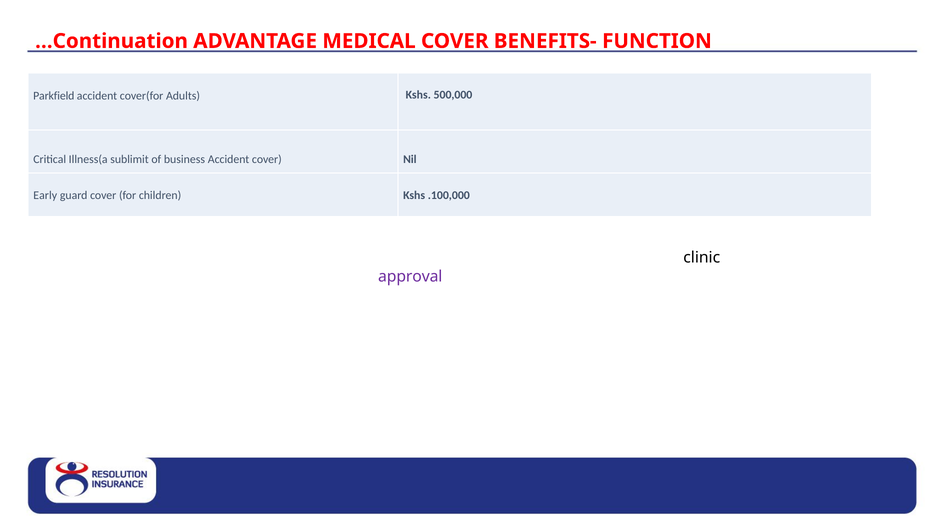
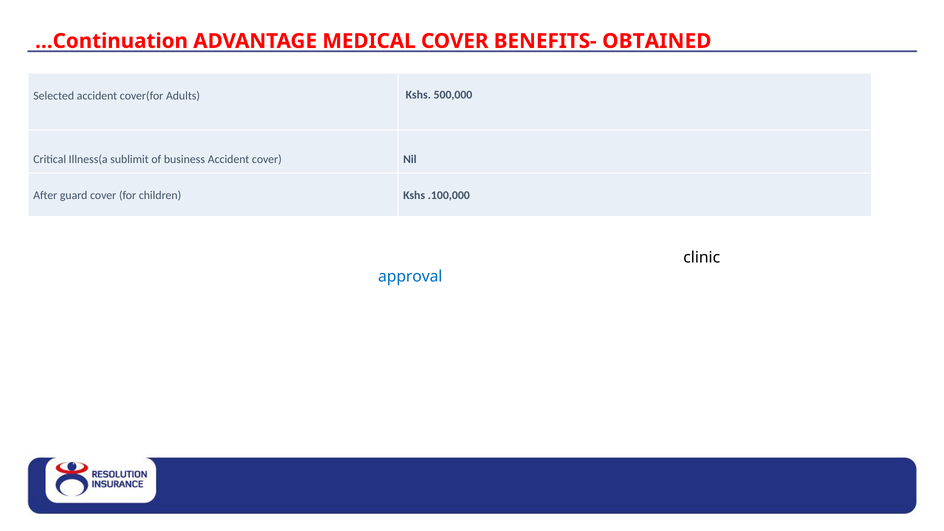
BENEFITS- FUNCTION: FUNCTION -> OBTAINED
Parkfield: Parkfield -> Selected
Early: Early -> After
approval colour: purple -> blue
